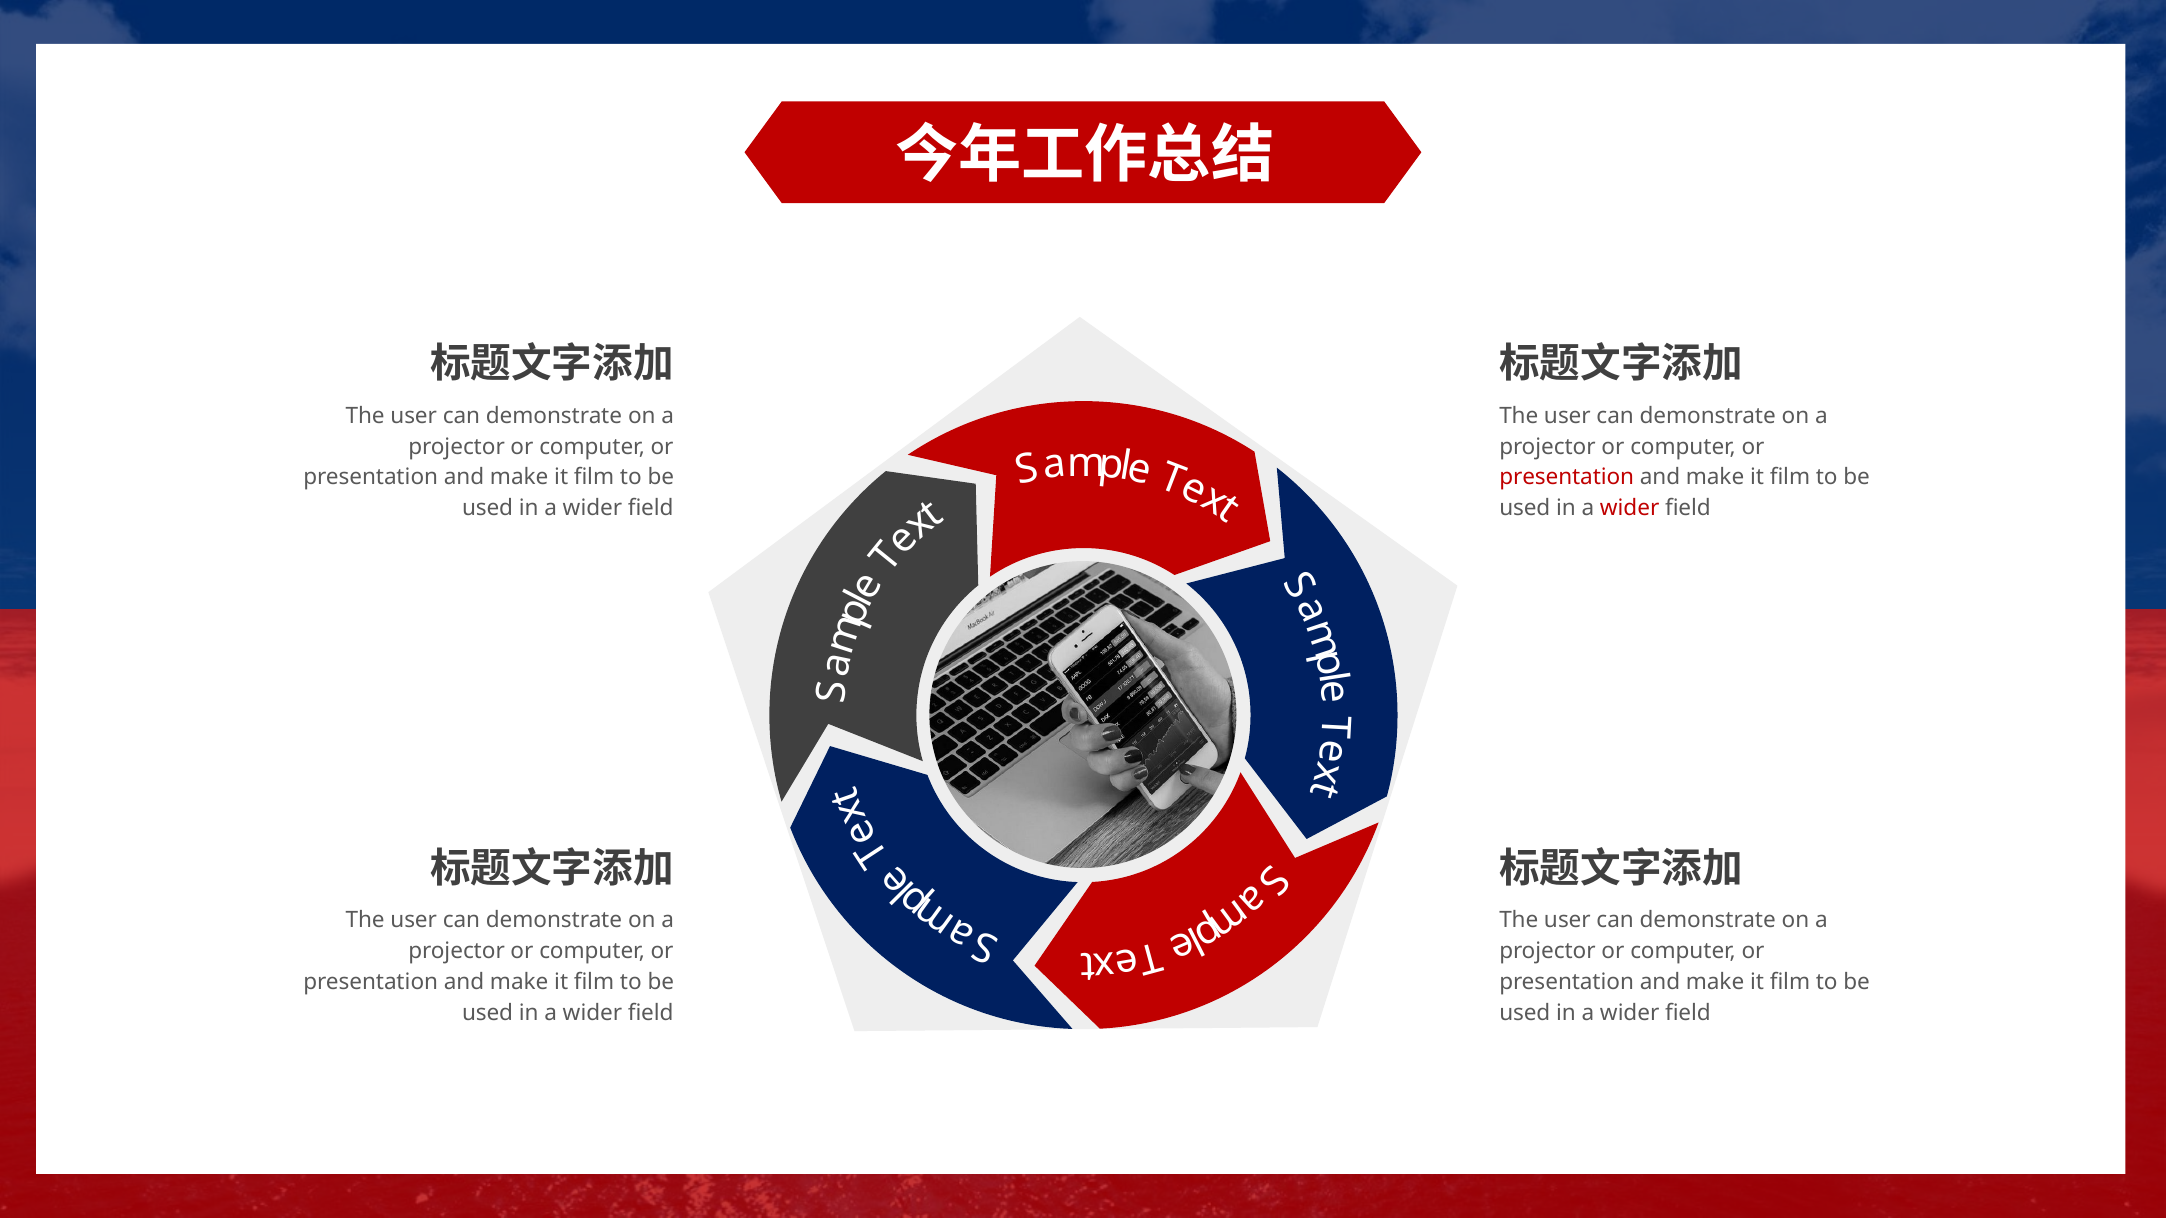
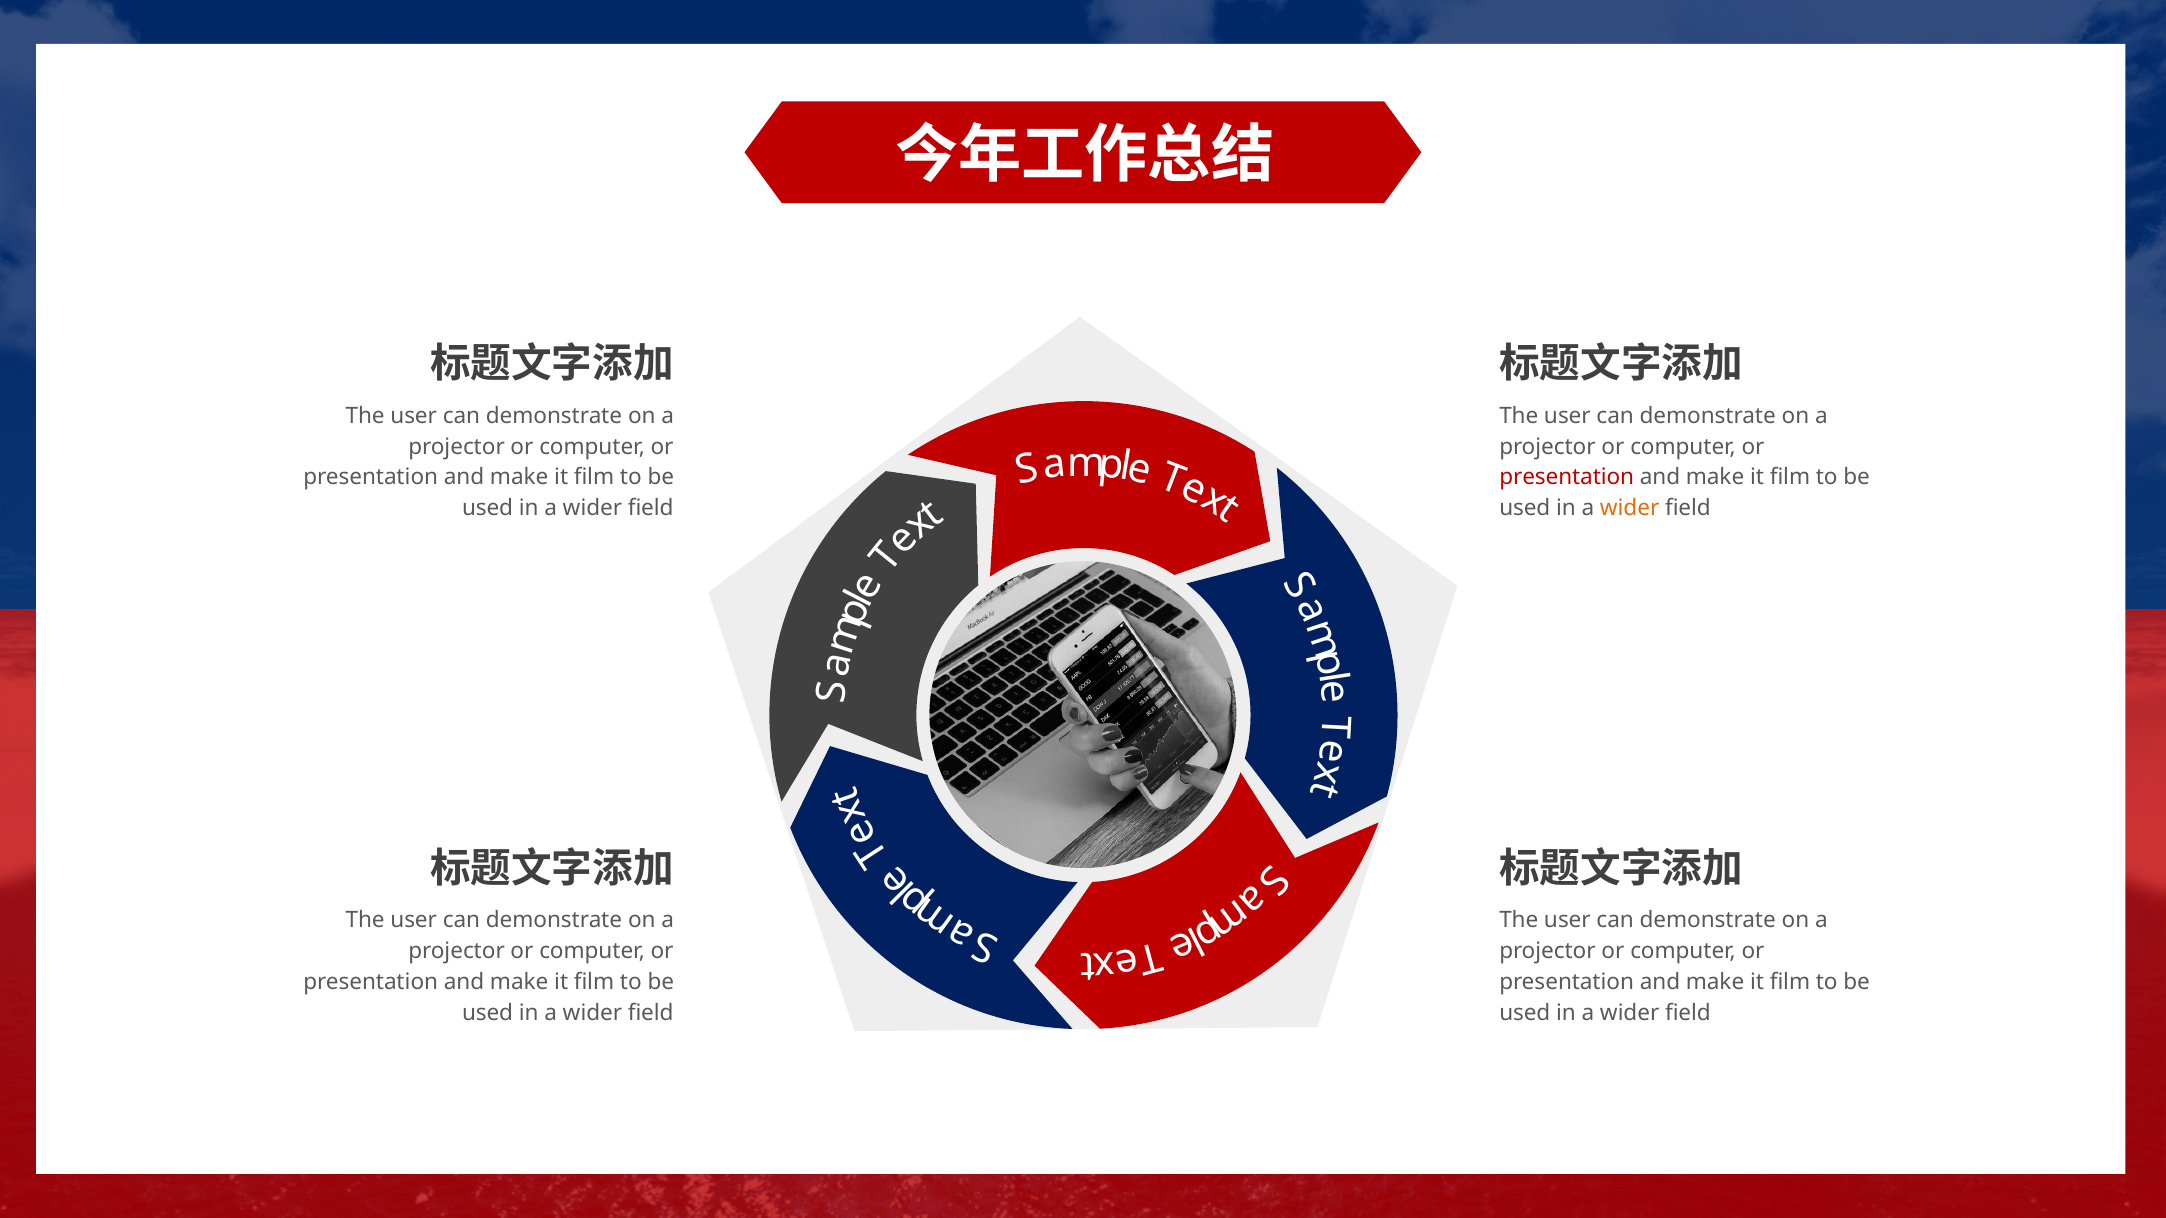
wider at (1630, 509) colour: red -> orange
